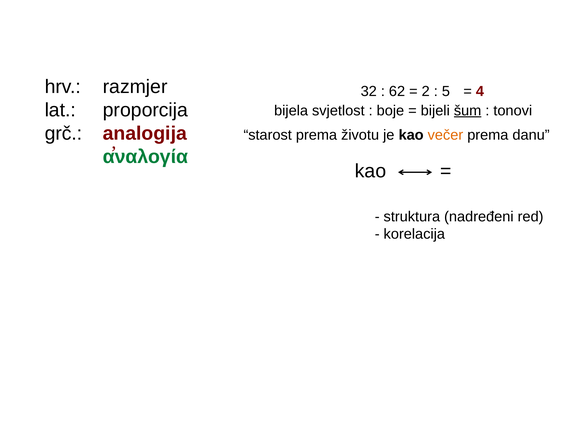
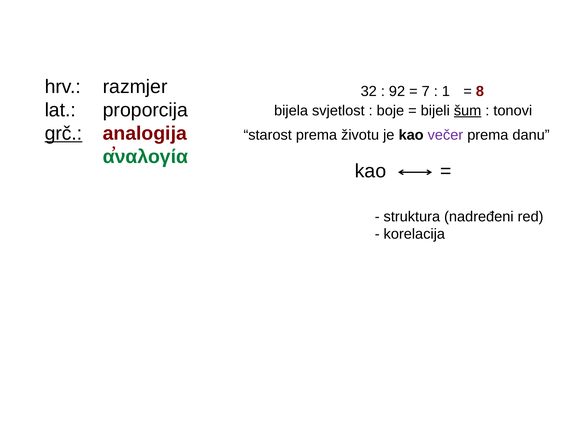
62: 62 -> 92
2: 2 -> 7
5: 5 -> 1
4: 4 -> 8
grč underline: none -> present
večer colour: orange -> purple
